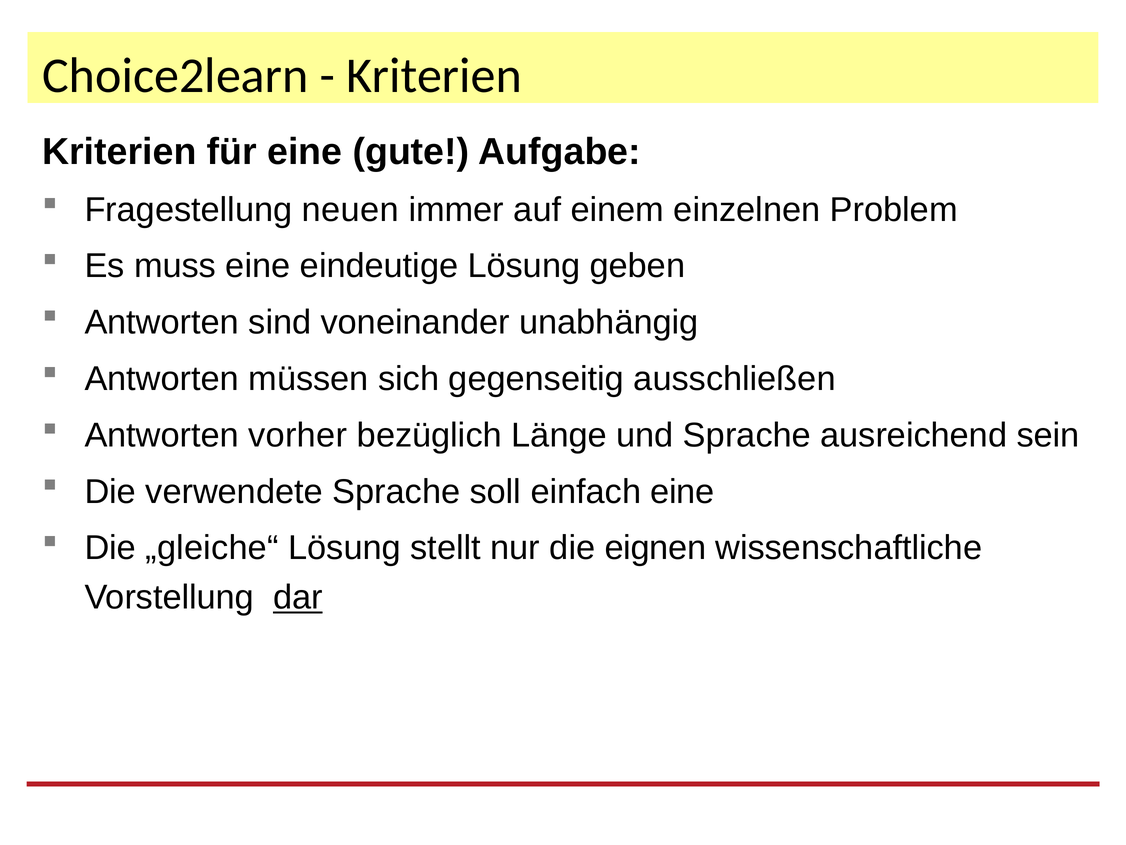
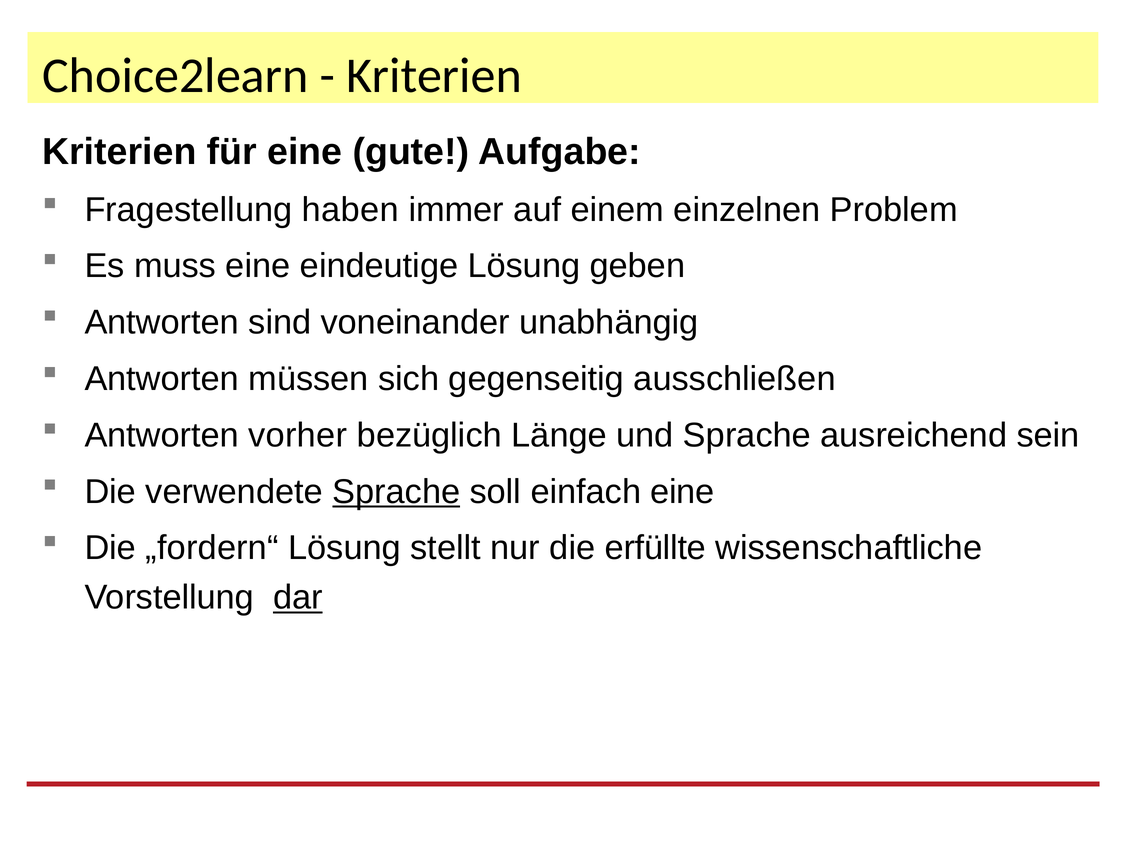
neuen: neuen -> haben
Sprache at (396, 491) underline: none -> present
„gleiche“: „gleiche“ -> „fordern“
eignen: eignen -> erfüllte
